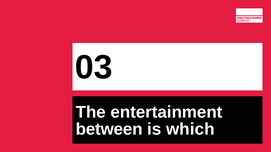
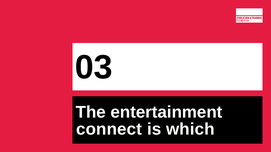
between: between -> connect
